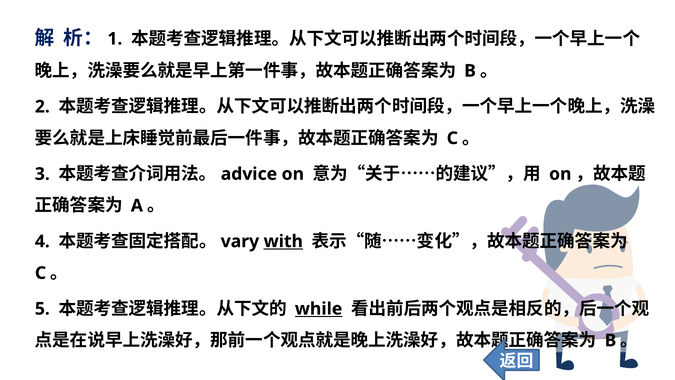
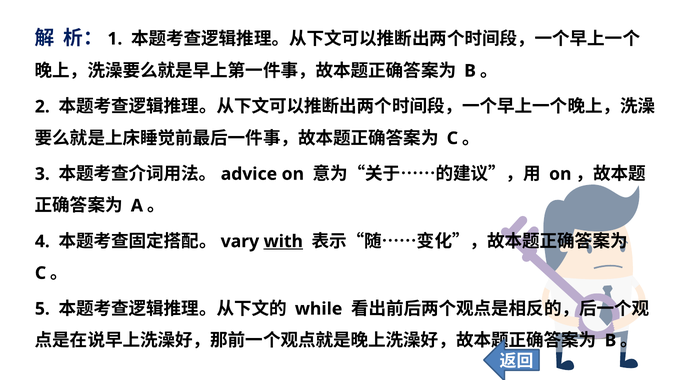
while underline: present -> none
